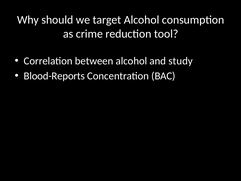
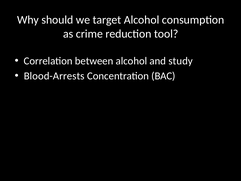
Blood-Reports: Blood-Reports -> Blood-Arrests
